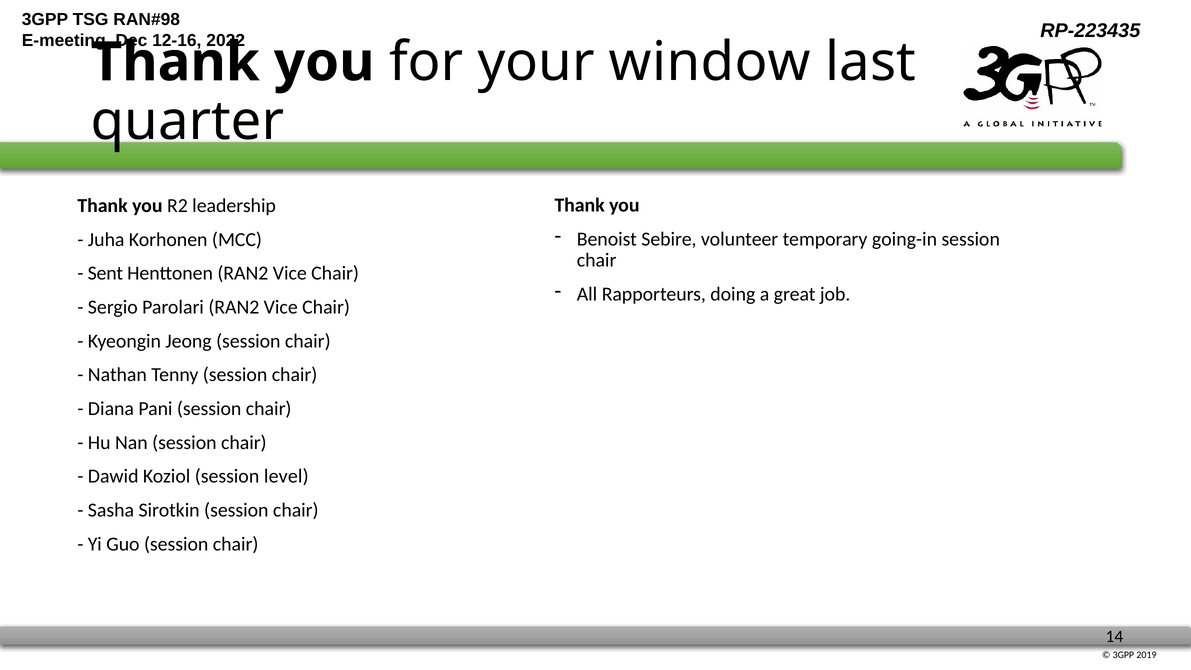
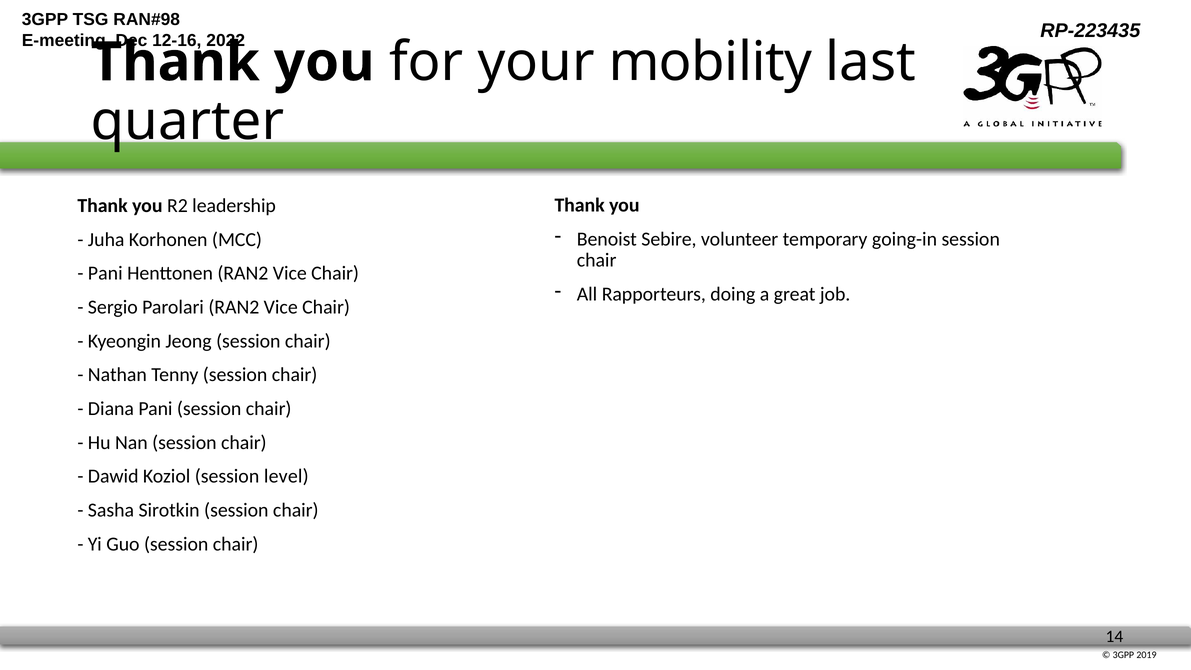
window: window -> mobility
Sent at (105, 273): Sent -> Pani
